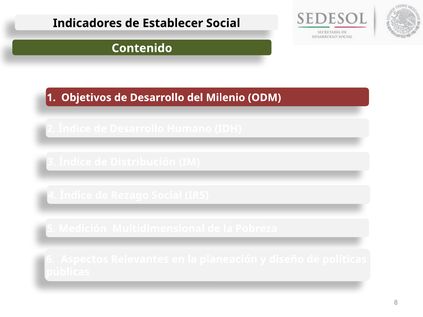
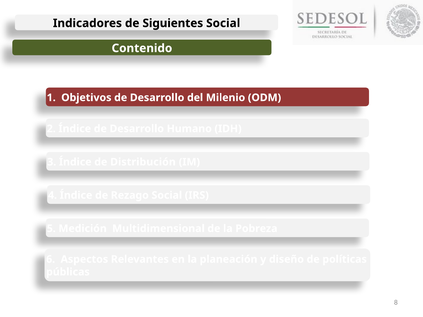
Establecer: Establecer -> Siguientes
